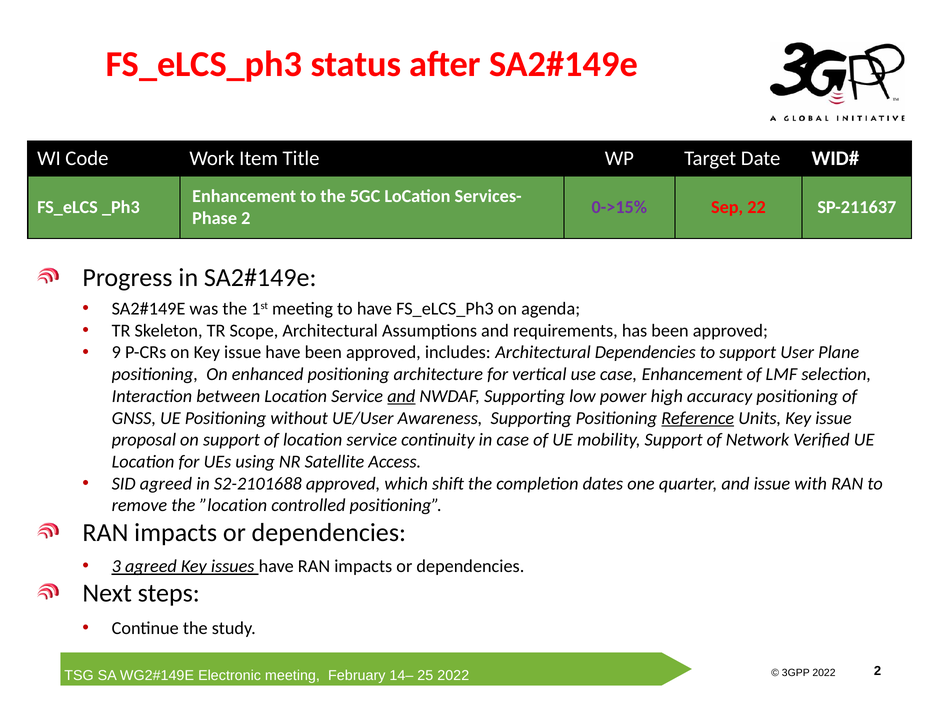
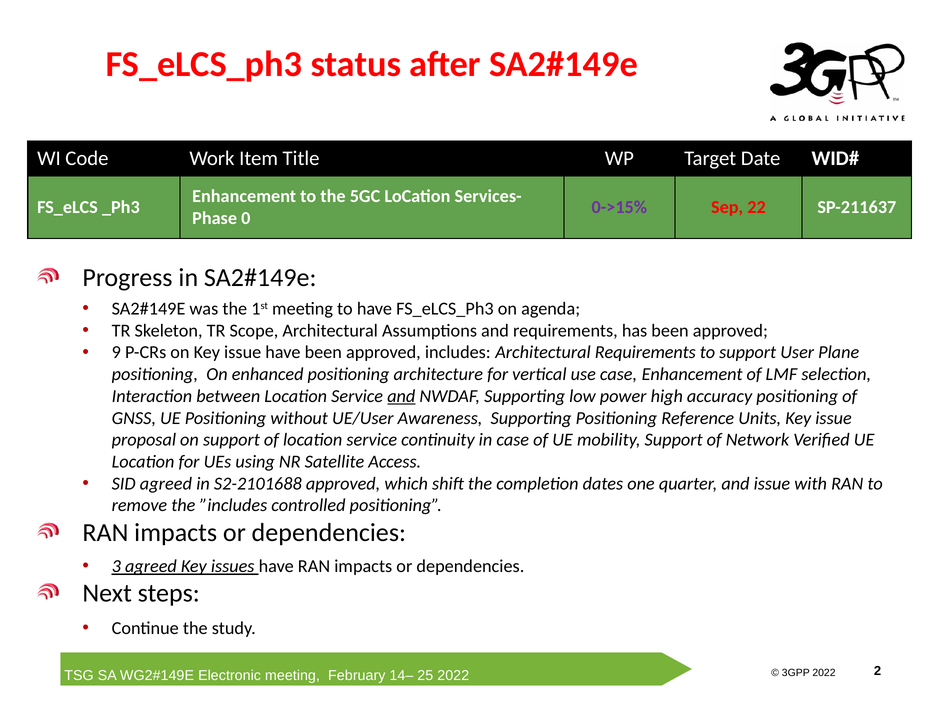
2 at (246, 218): 2 -> 0
Dependencies at (645, 352): Dependencies -> Requirements
Reference underline: present -> none
”location: ”location -> ”includes
